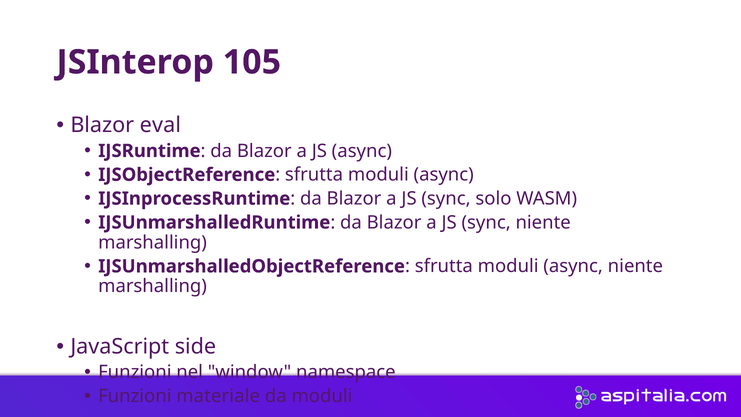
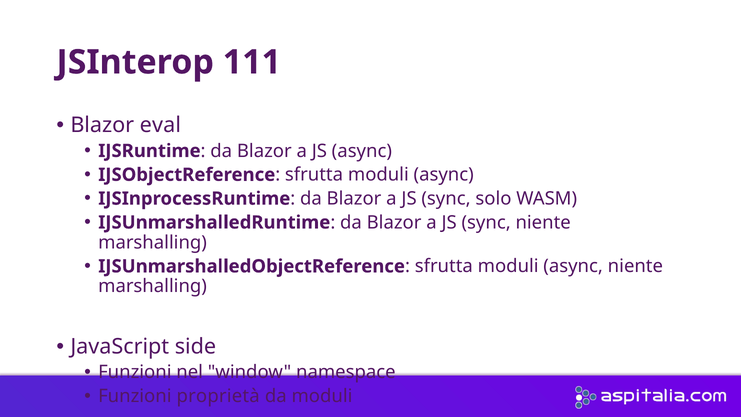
105: 105 -> 111
materiale: materiale -> proprietà
